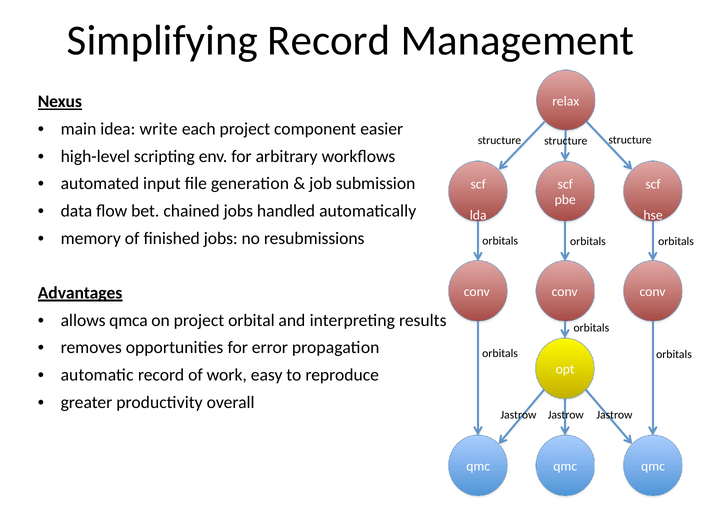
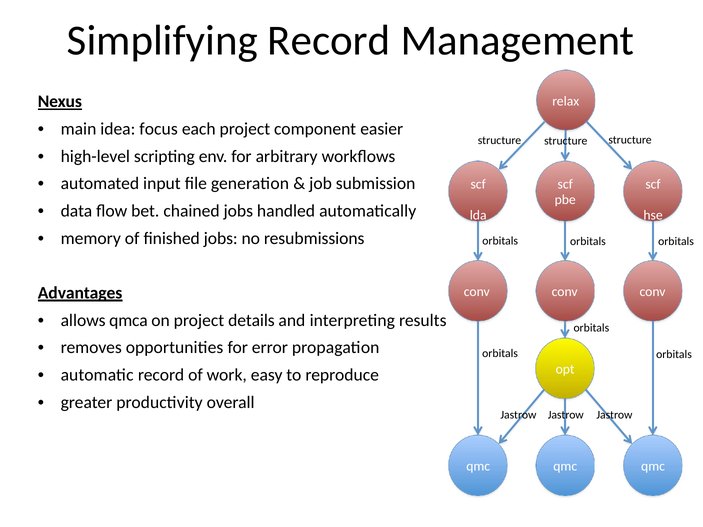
write: write -> focus
orbital: orbital -> details
